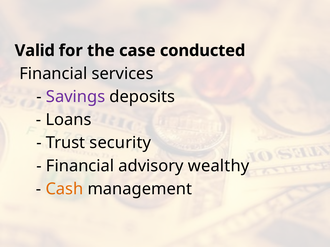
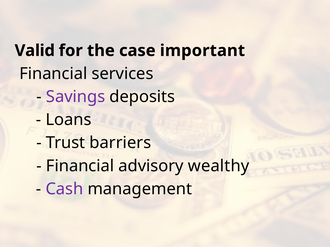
conducted: conducted -> important
security: security -> barriers
Cash colour: orange -> purple
